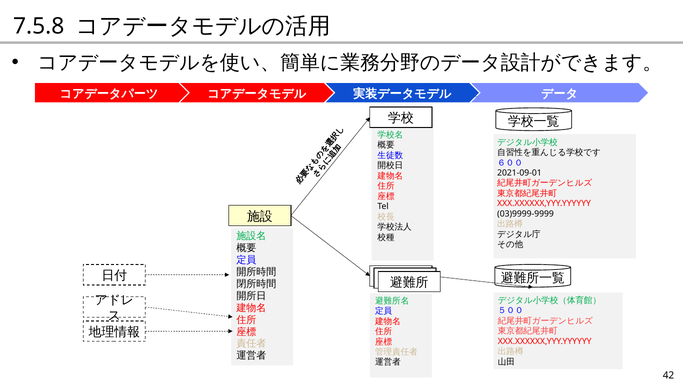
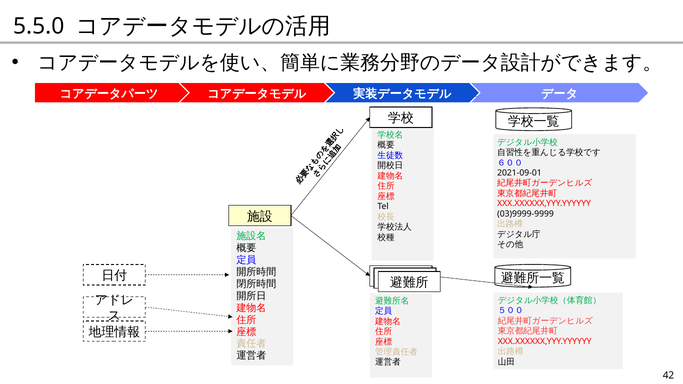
7.5.8: 7.5.8 -> 5.5.0
